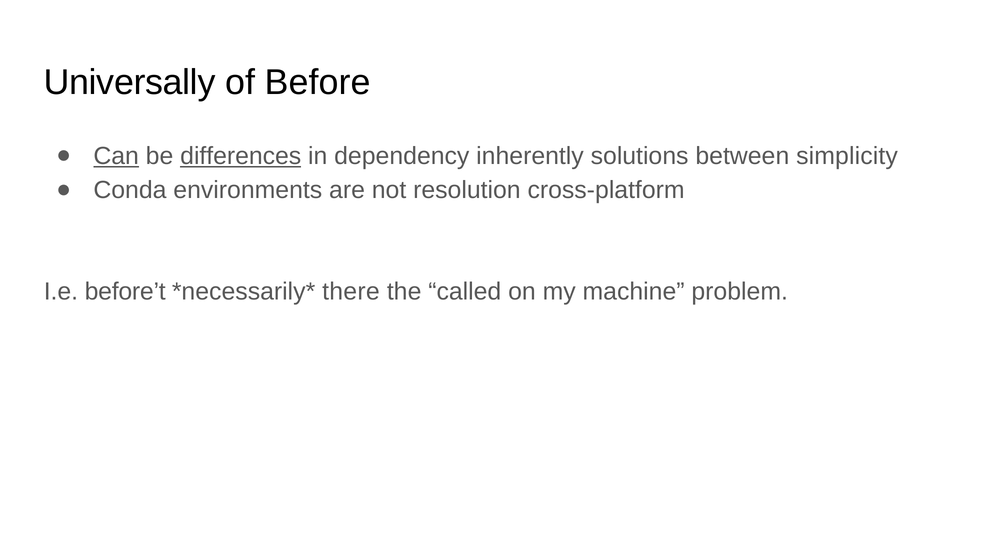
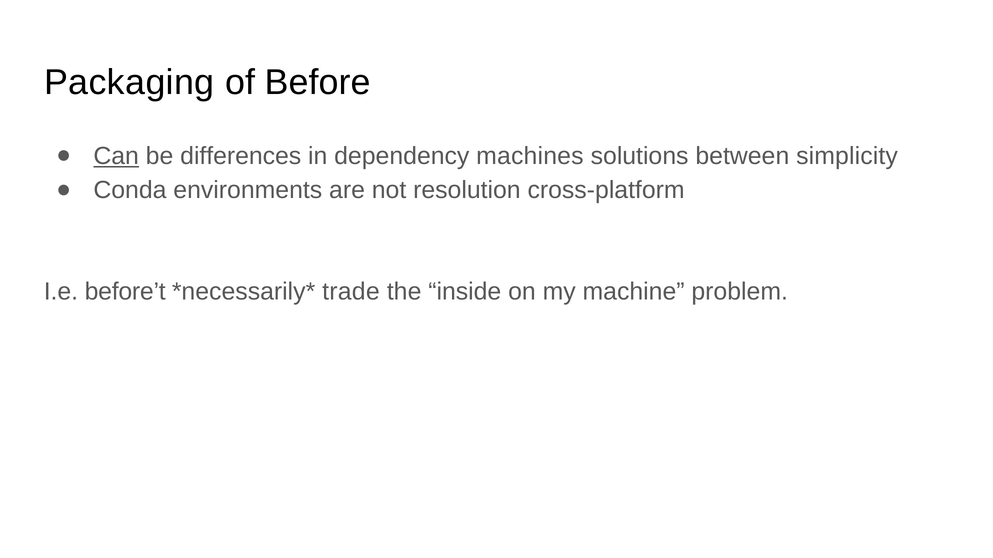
Universally: Universally -> Packaging
differences underline: present -> none
inherently: inherently -> machines
there: there -> trade
called: called -> inside
